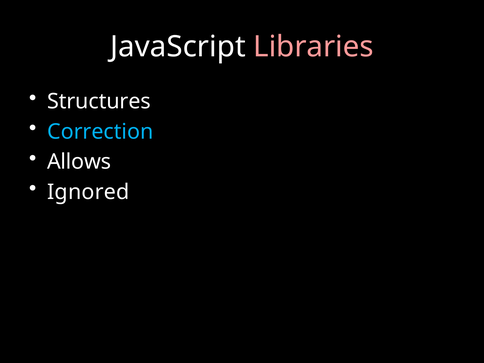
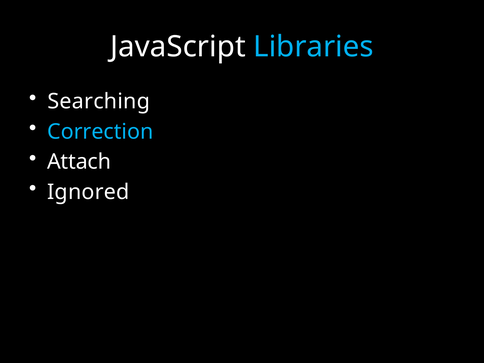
Libraries colour: pink -> light blue
Structures: Structures -> Searching
Allows: Allows -> Attach
